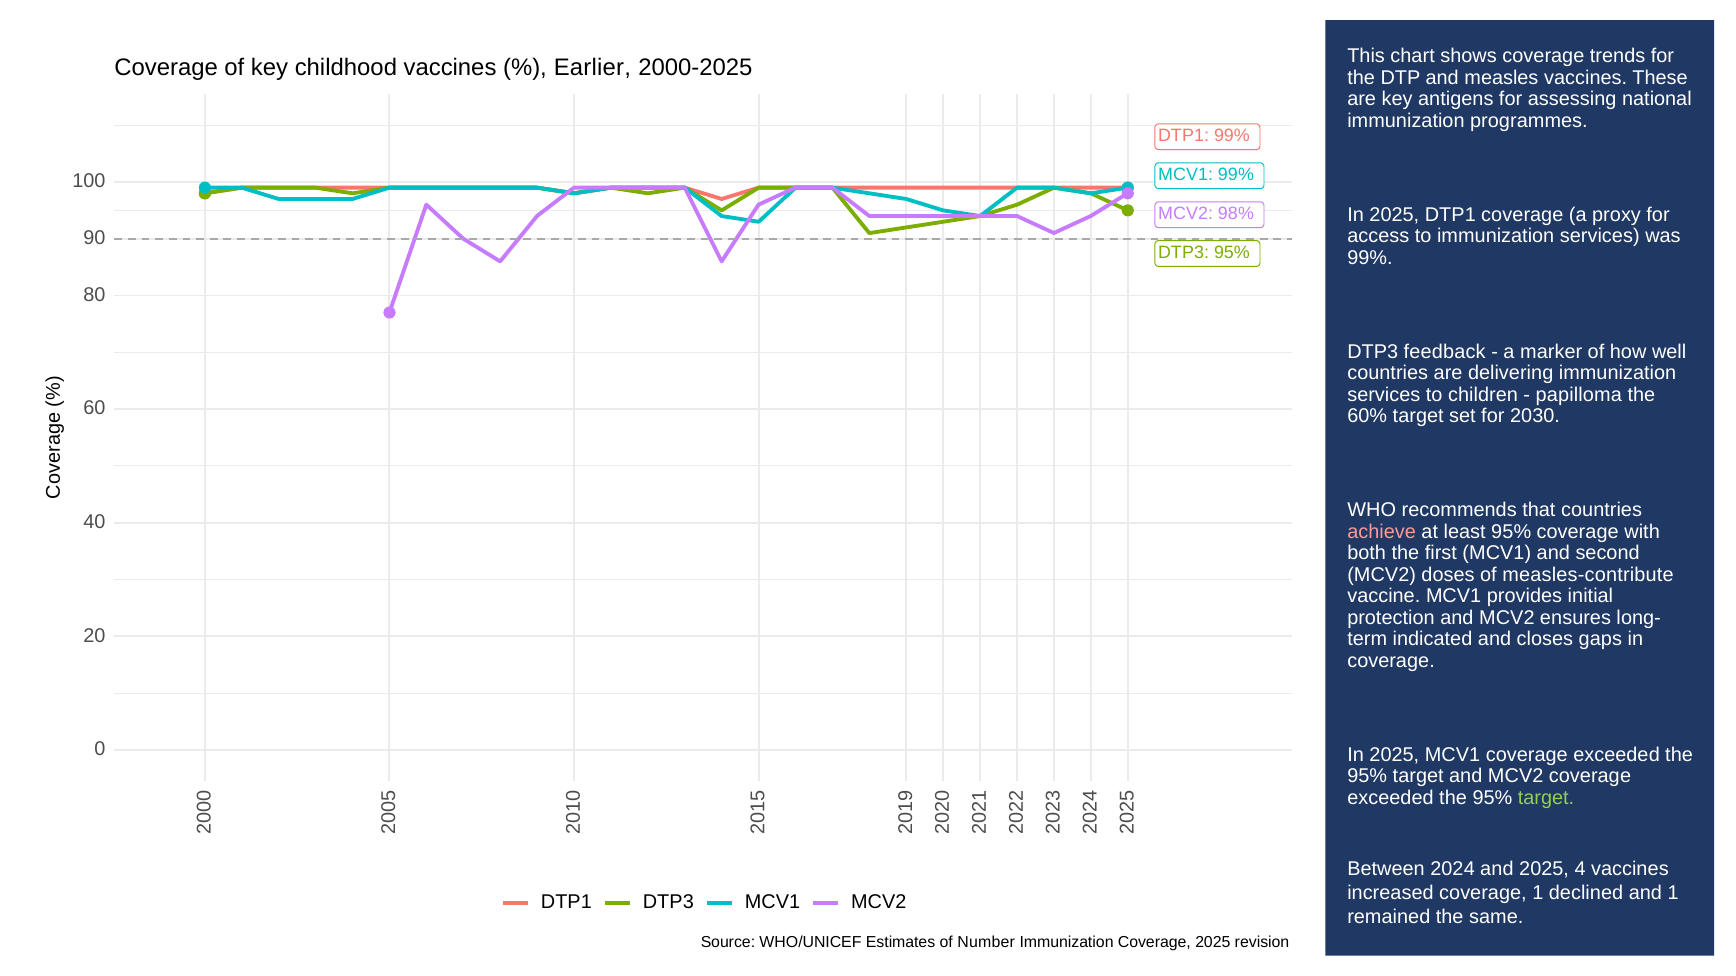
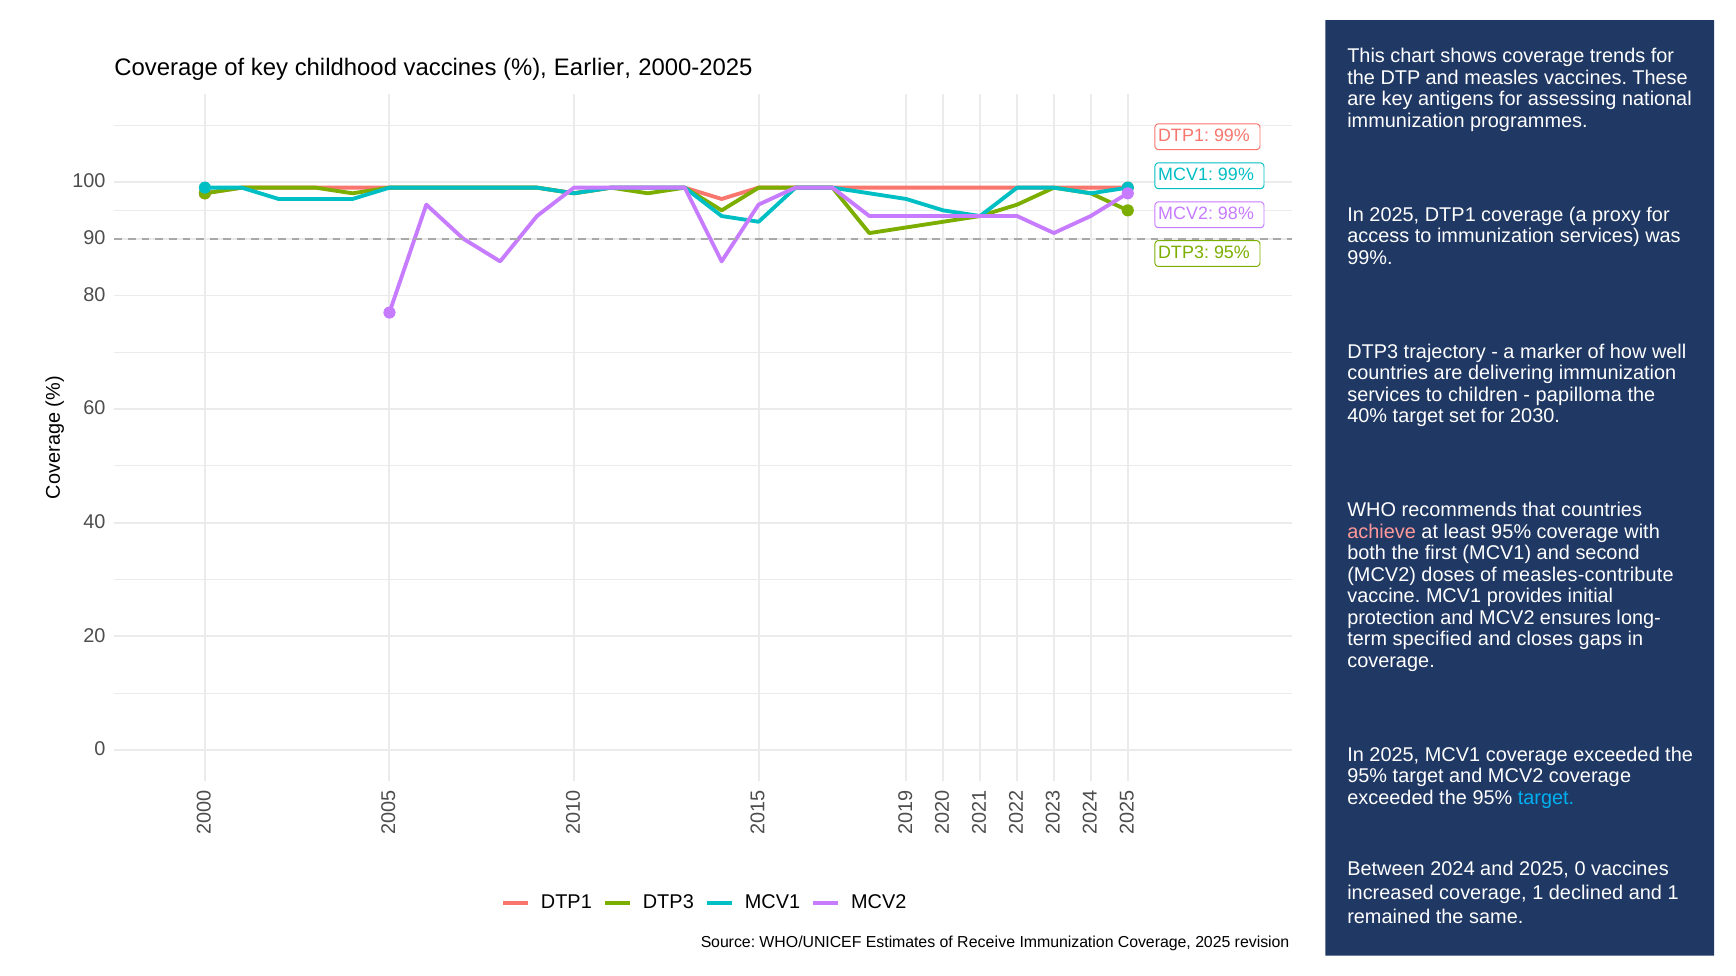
feedback: feedback -> trajectory
60%: 60% -> 40%
indicated: indicated -> specified
target at (1546, 798) colour: light green -> light blue
2025 4: 4 -> 0
Number: Number -> Receive
